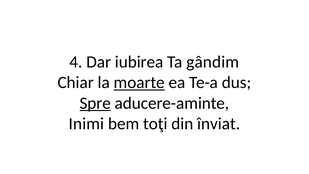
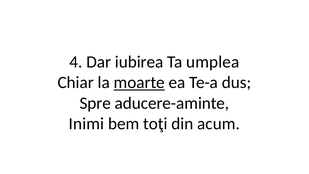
gândim: gândim -> umplea
Spre underline: present -> none
înviat: înviat -> acum
